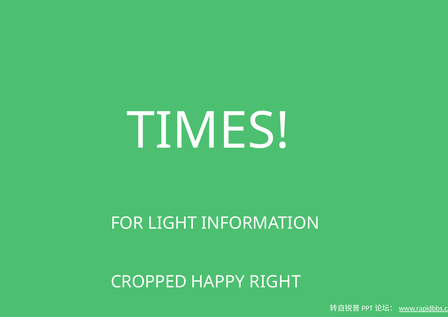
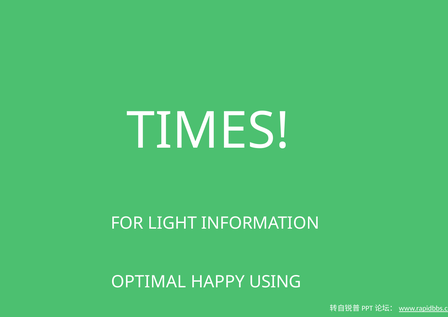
CROPPED: CROPPED -> OPTIMAL
RIGHT: RIGHT -> USING
